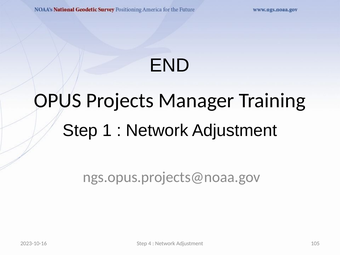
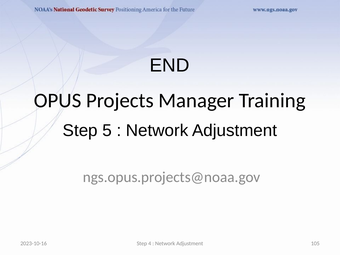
1: 1 -> 5
